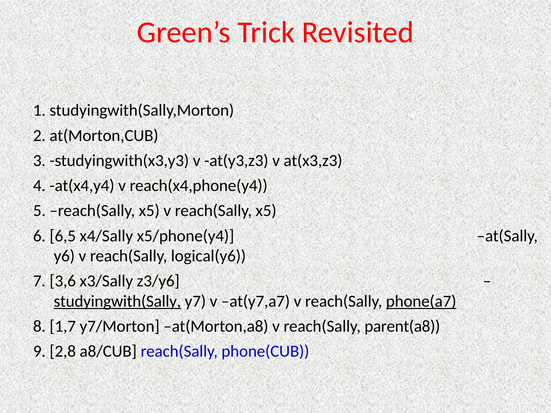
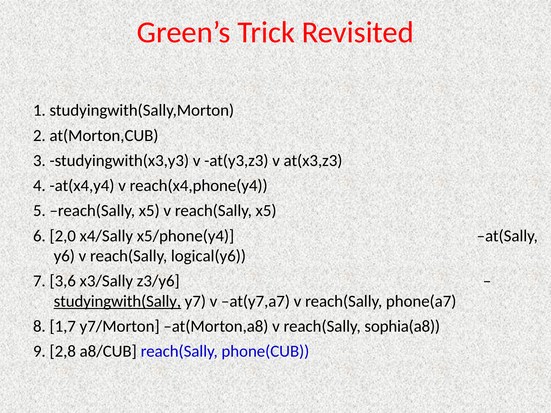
6,5: 6,5 -> 2,0
phone(a7 underline: present -> none
parent(a8: parent(a8 -> sophia(a8
